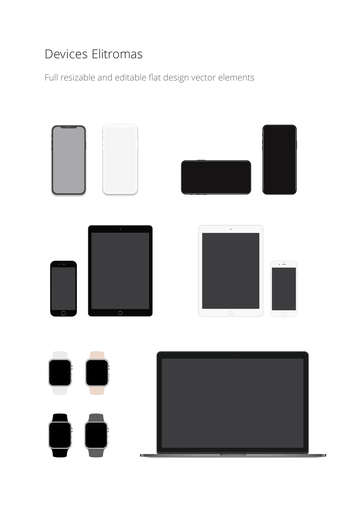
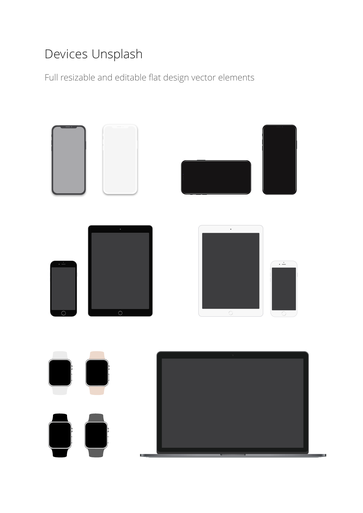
Elitromas: Elitromas -> Unsplash
